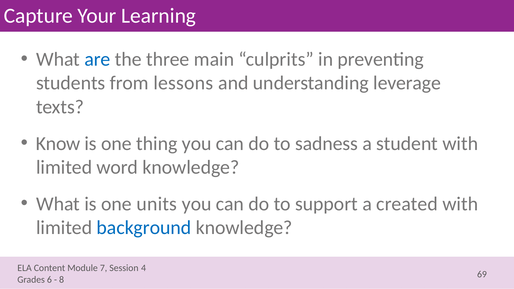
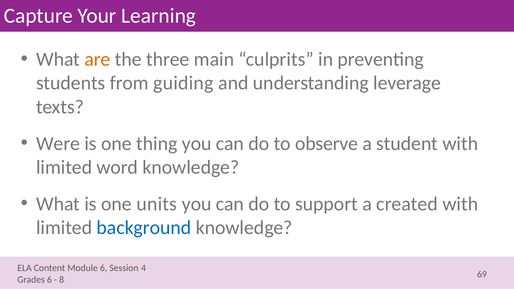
are colour: blue -> orange
lessons: lessons -> guiding
Know: Know -> Were
sadness: sadness -> observe
7 at (104, 268): 7 -> 6
